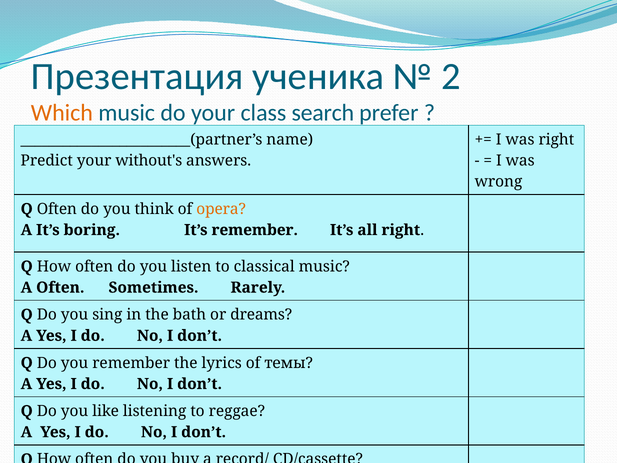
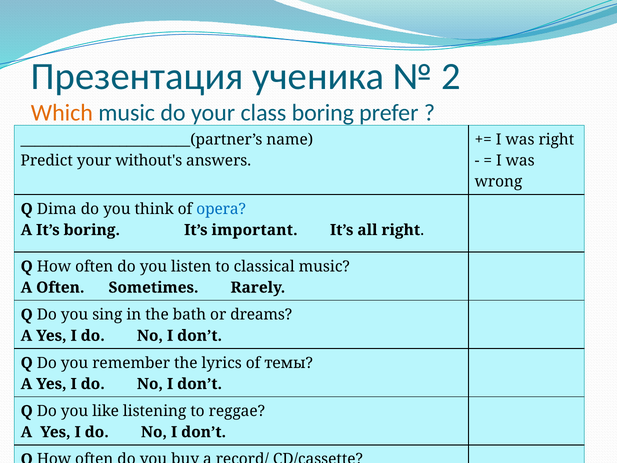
class search: search -> boring
Q Often: Often -> Dima
opera colour: orange -> blue
It’s remember: remember -> important
